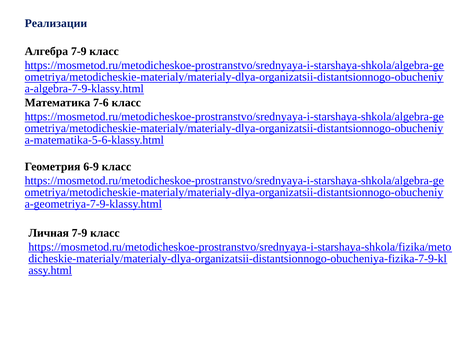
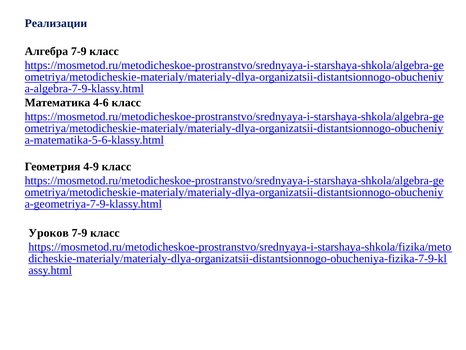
7-6: 7-6 -> 4-6
6-9: 6-9 -> 4-9
Личная: Личная -> Уроков
